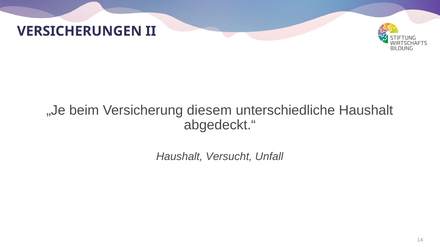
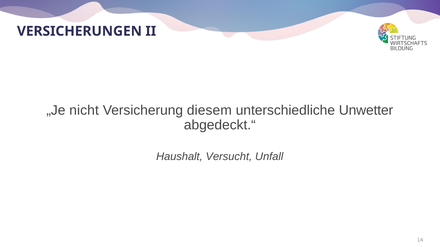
beim: beim -> nicht
unterschiedliche Haushalt: Haushalt -> Unwetter
